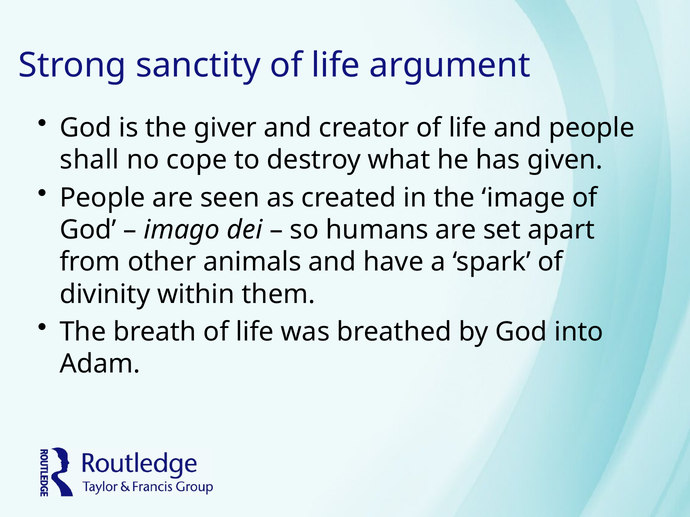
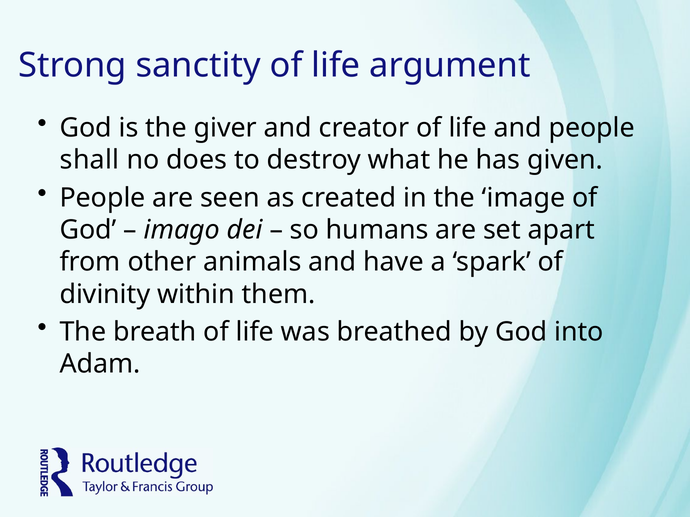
cope: cope -> does
